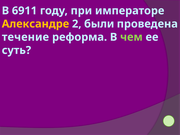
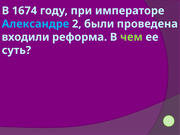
6911: 6911 -> 1674
Александре colour: yellow -> light blue
течение: течение -> входили
